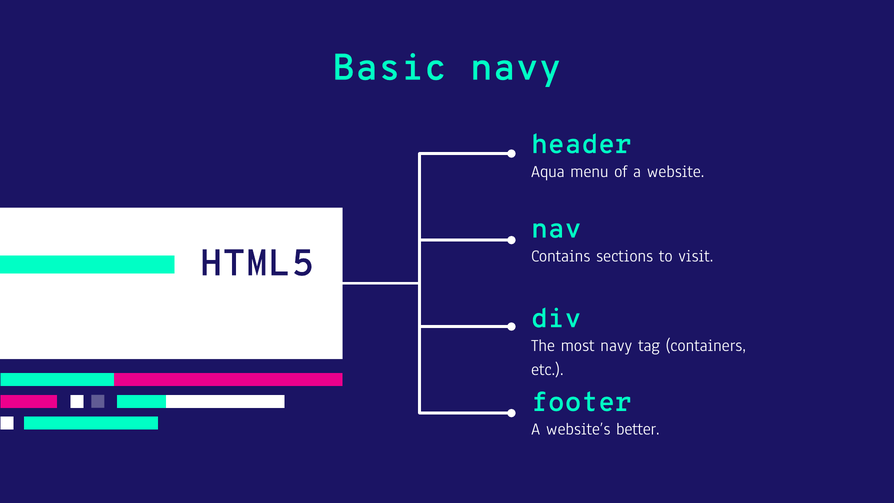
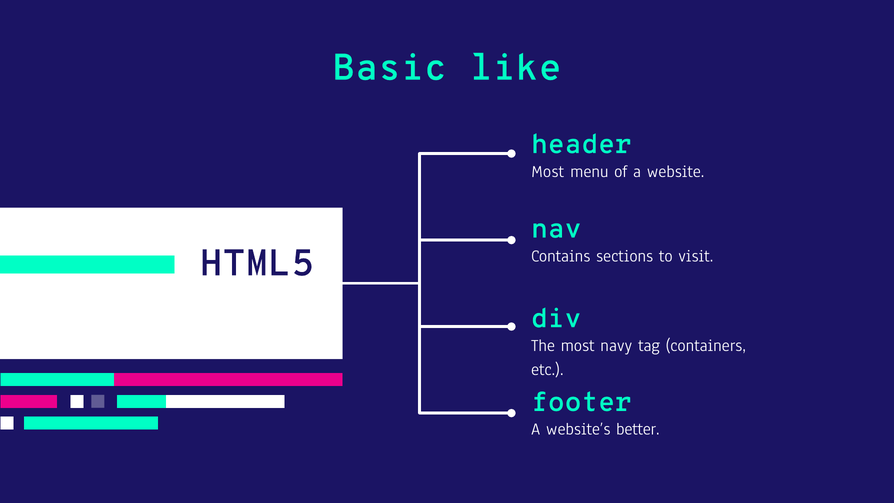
Basic navy: navy -> like
Aqua at (548, 172): Aqua -> Most
